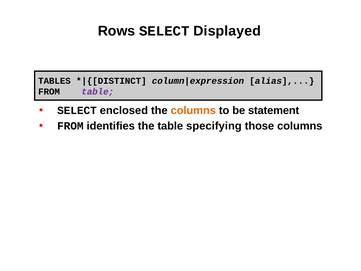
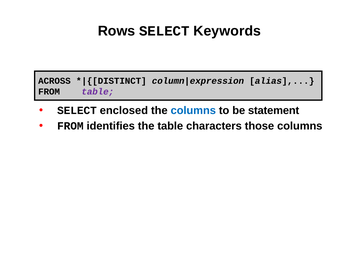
Displayed: Displayed -> Keywords
TABLES: TABLES -> ACROSS
columns at (193, 110) colour: orange -> blue
specifying: specifying -> characters
